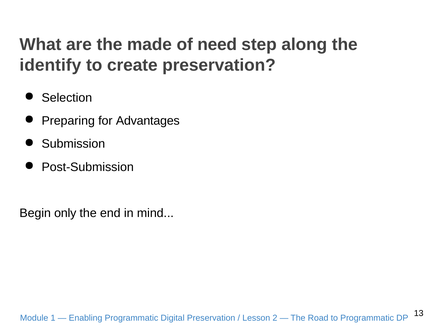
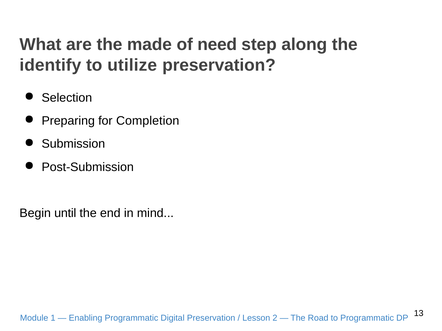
create: create -> utilize
Advantages: Advantages -> Completion
only: only -> until
